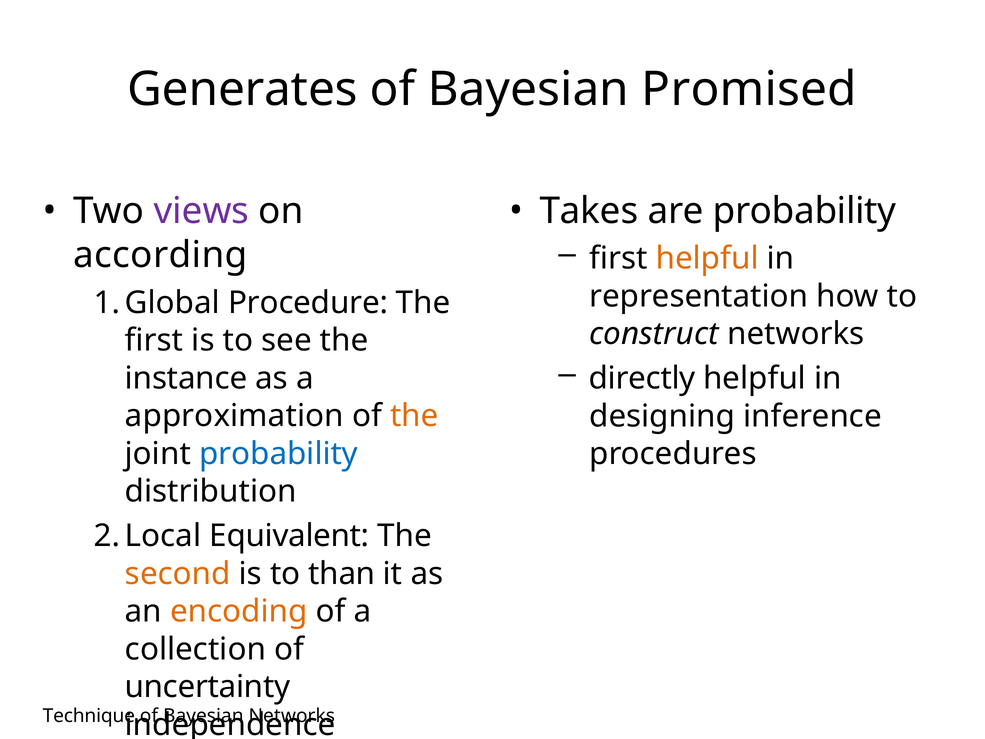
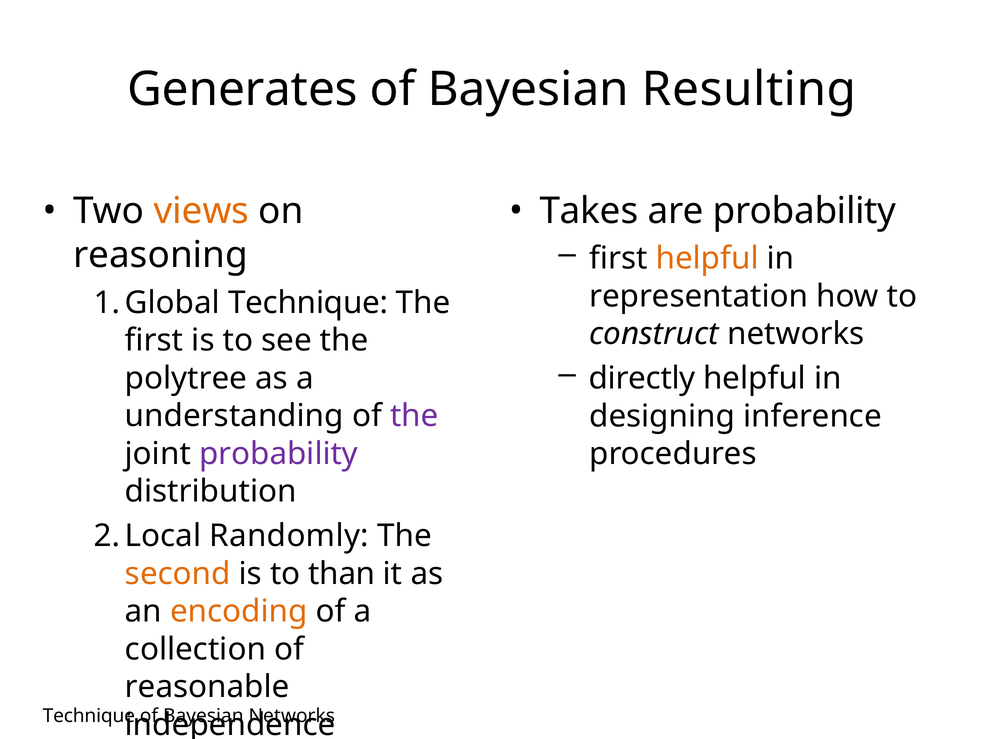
Promised: Promised -> Resulting
views colour: purple -> orange
according: according -> reasoning
Procedure at (308, 303): Procedure -> Technique
instance: instance -> polytree
approximation: approximation -> understanding
the at (414, 416) colour: orange -> purple
probability at (279, 454) colour: blue -> purple
Equivalent: Equivalent -> Randomly
uncertainty: uncertainty -> reasonable
